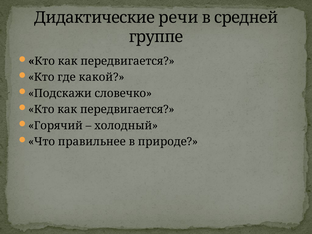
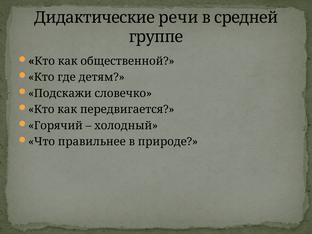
передвигается at (127, 61): передвигается -> общественной
какой: какой -> детям
